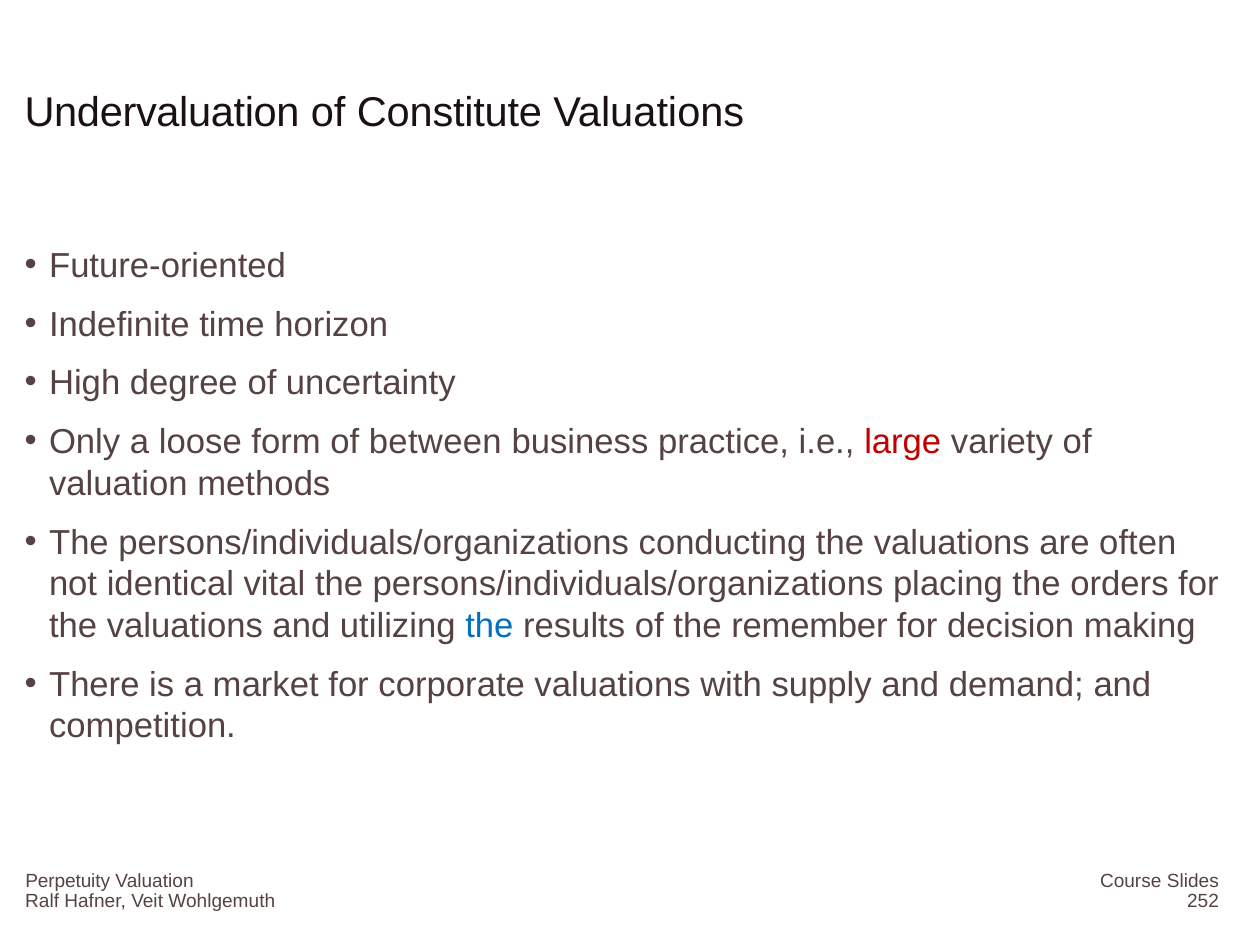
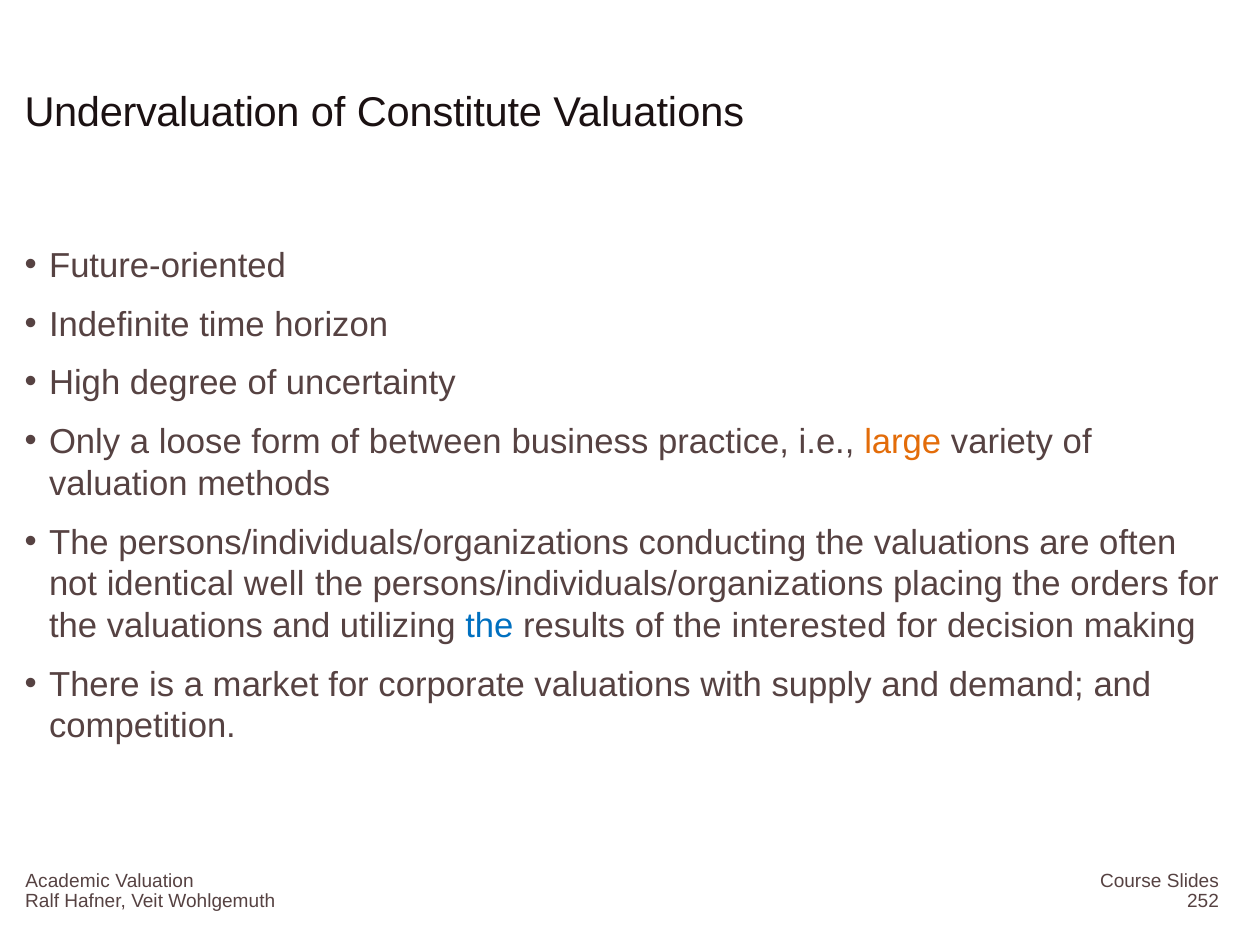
large colour: red -> orange
vital: vital -> well
remember: remember -> interested
Perpetuity: Perpetuity -> Academic
